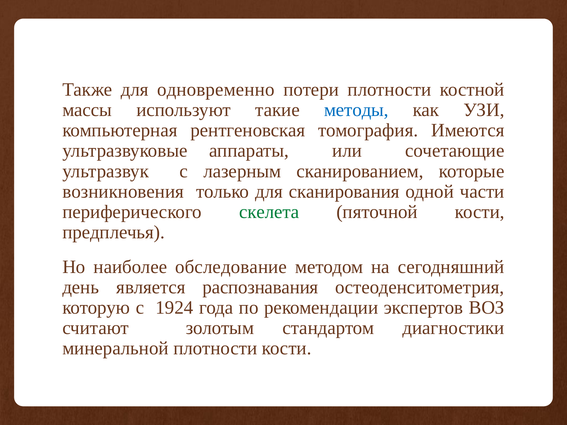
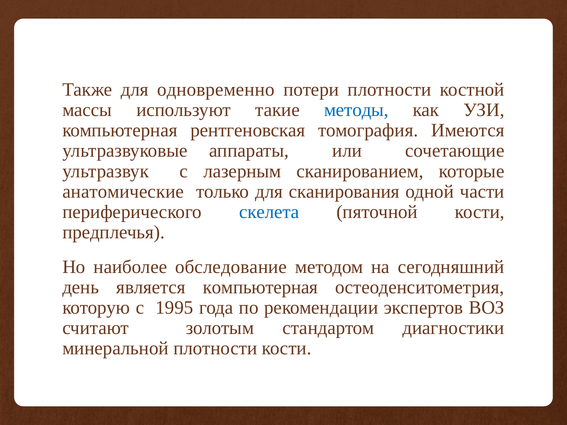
возникновения: возникновения -> анатомические
скелета colour: green -> blue
является распознавания: распознавания -> компьютерная
1924: 1924 -> 1995
